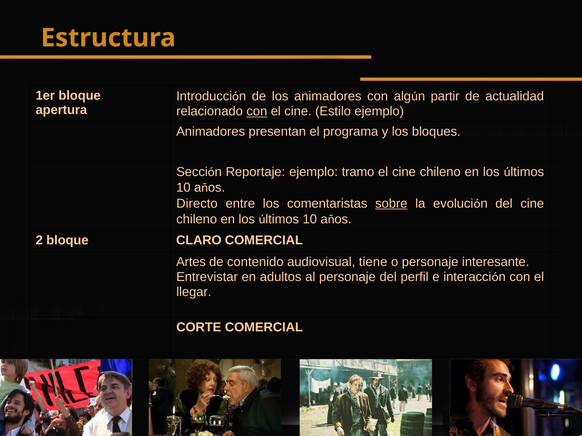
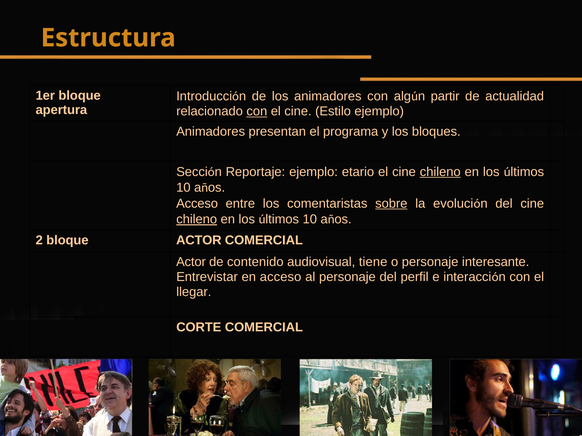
tramo: tramo -> etario
chileno at (440, 172) underline: none -> present
Directo at (197, 204): Directo -> Acceso
chileno at (197, 220) underline: none -> present
bloque CLARO: CLARO -> ACTOR
Artes at (191, 262): Artes -> Actor
en adultos: adultos -> acceso
